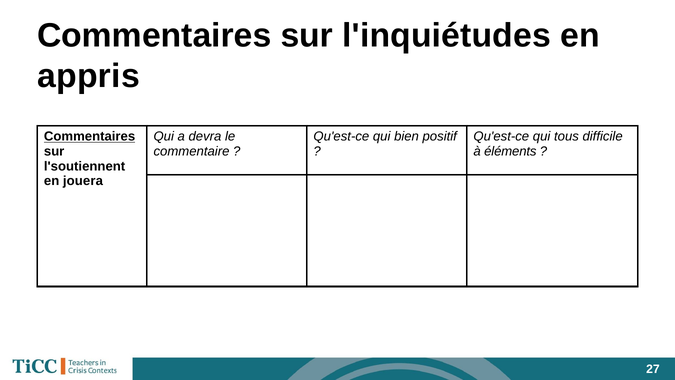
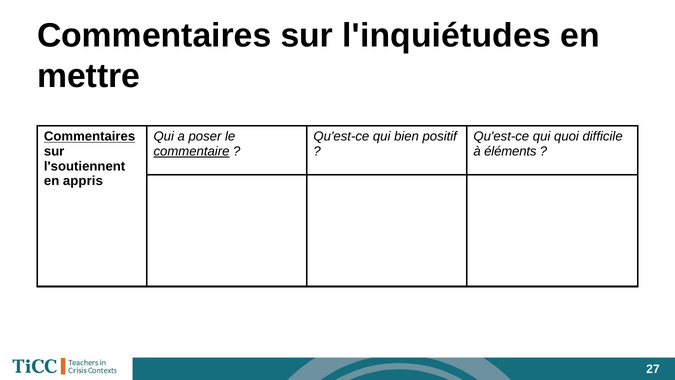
appris: appris -> mettre
devra: devra -> poser
tous: tous -> quoi
commentaire underline: none -> present
jouera: jouera -> appris
